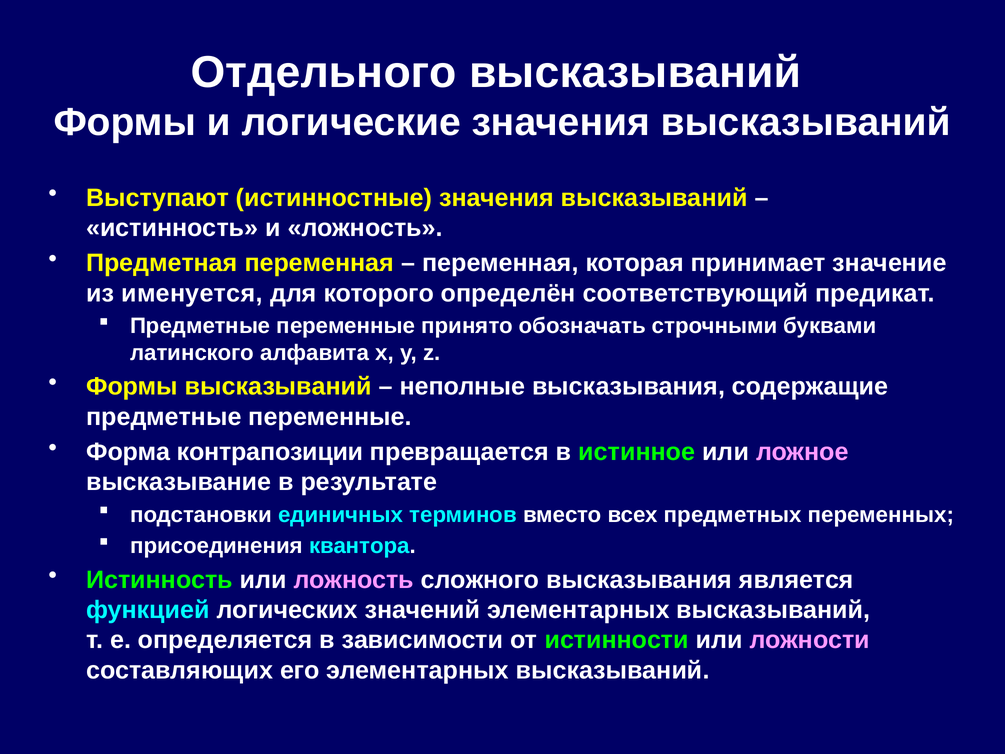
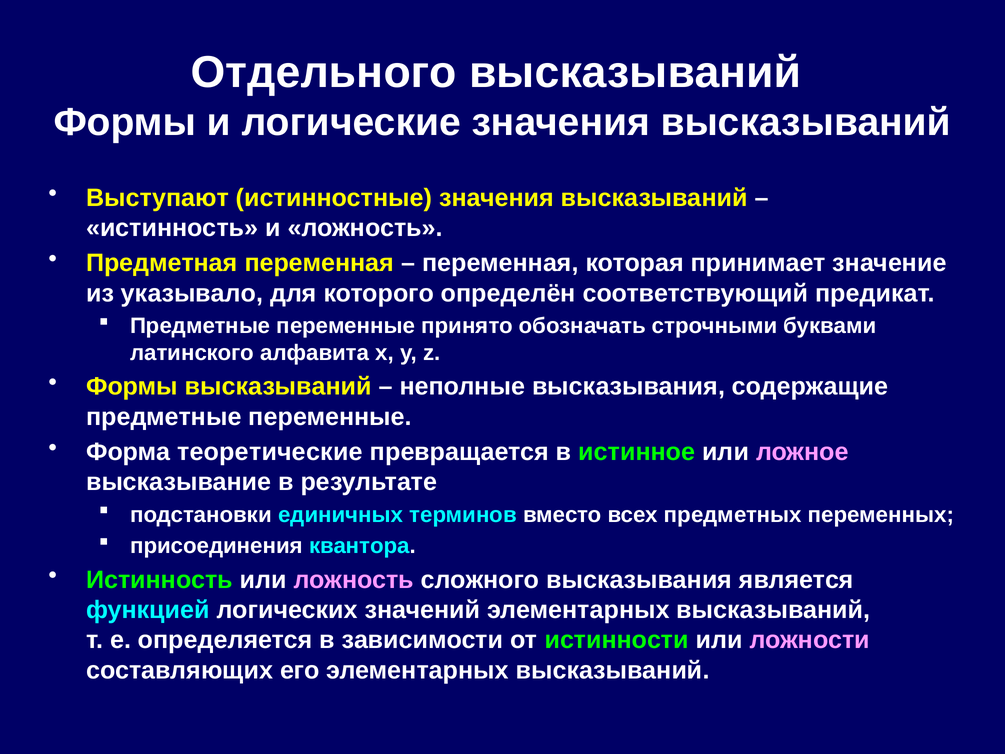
именуется: именуется -> указывало
контрапозиции: контрапозиции -> теоретические
